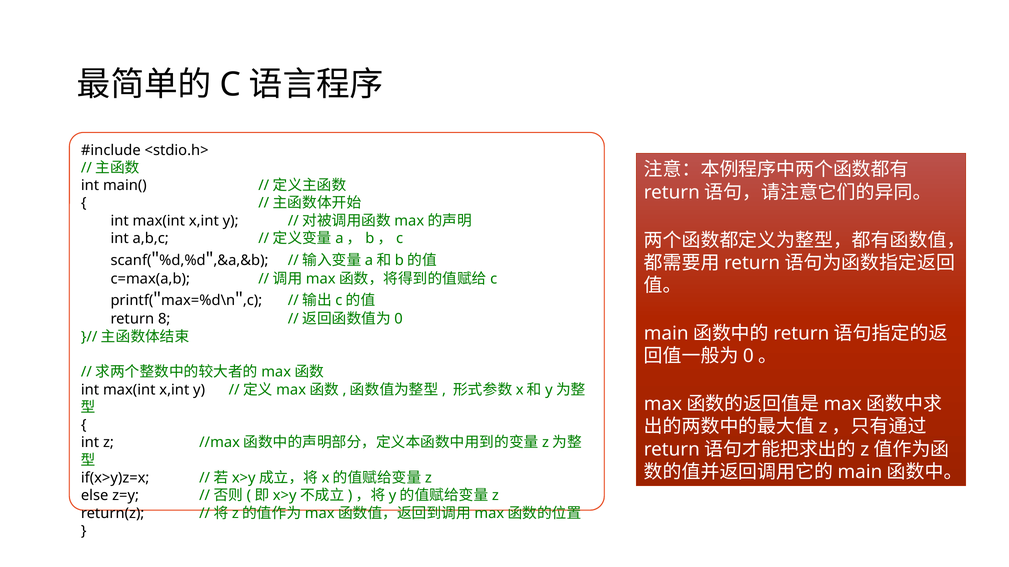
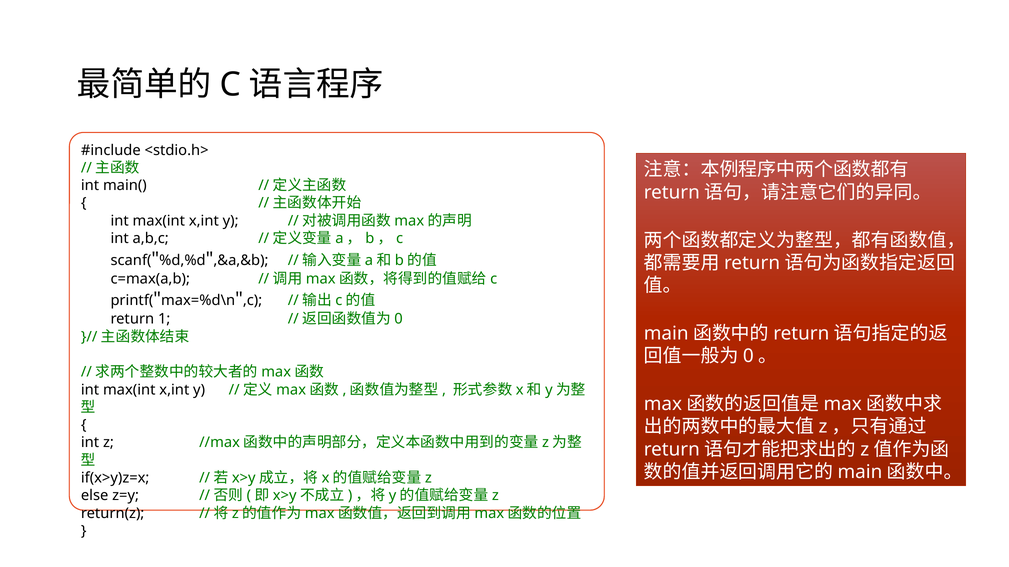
8: 8 -> 1
